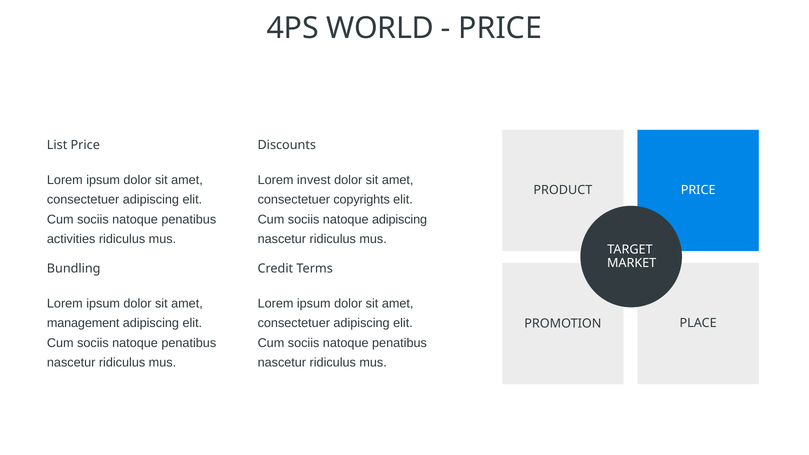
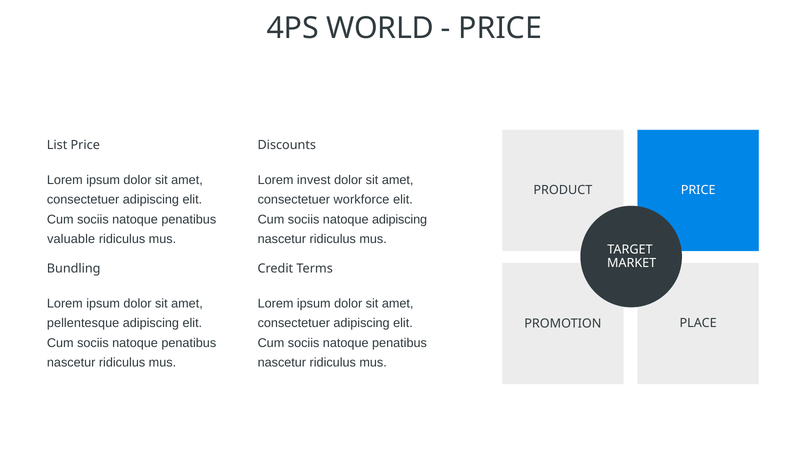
copyrights: copyrights -> workforce
activities: activities -> valuable
management: management -> pellentesque
